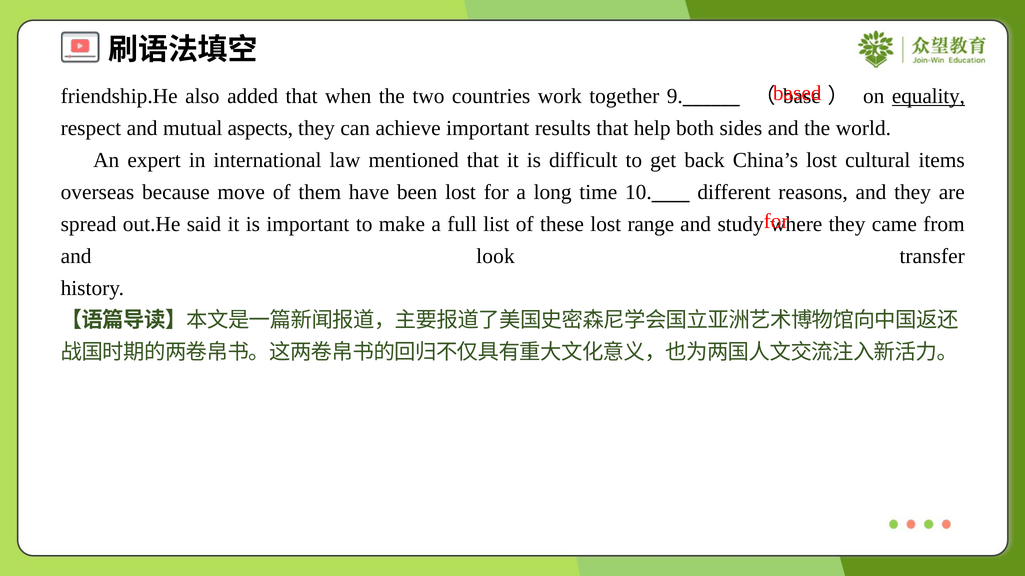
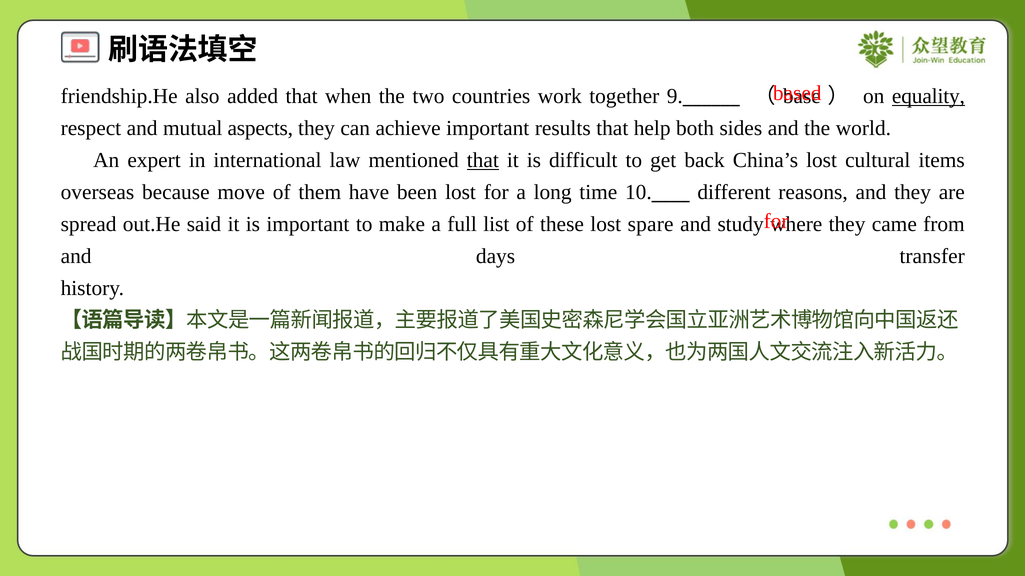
that at (483, 160) underline: none -> present
range: range -> spare
look: look -> days
